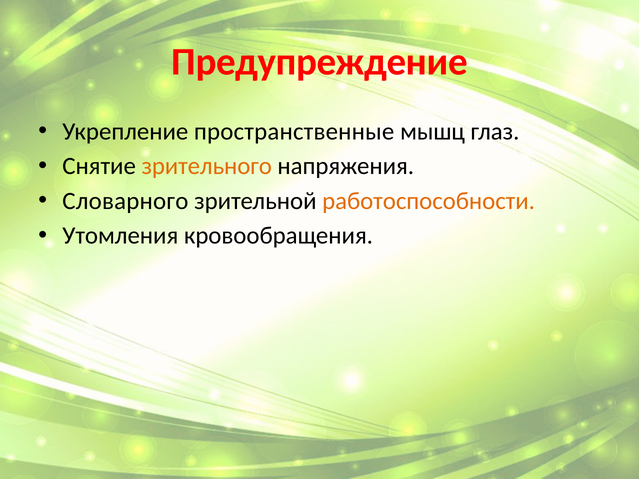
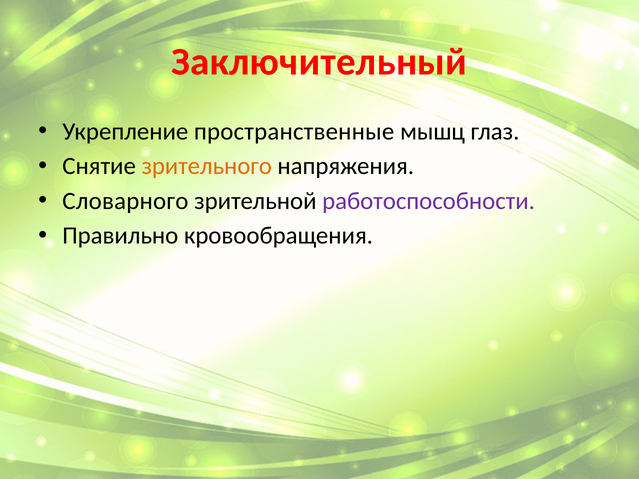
Предупреждение: Предупреждение -> Заключительный
работоспособности colour: orange -> purple
Утомления: Утомления -> Правильно
